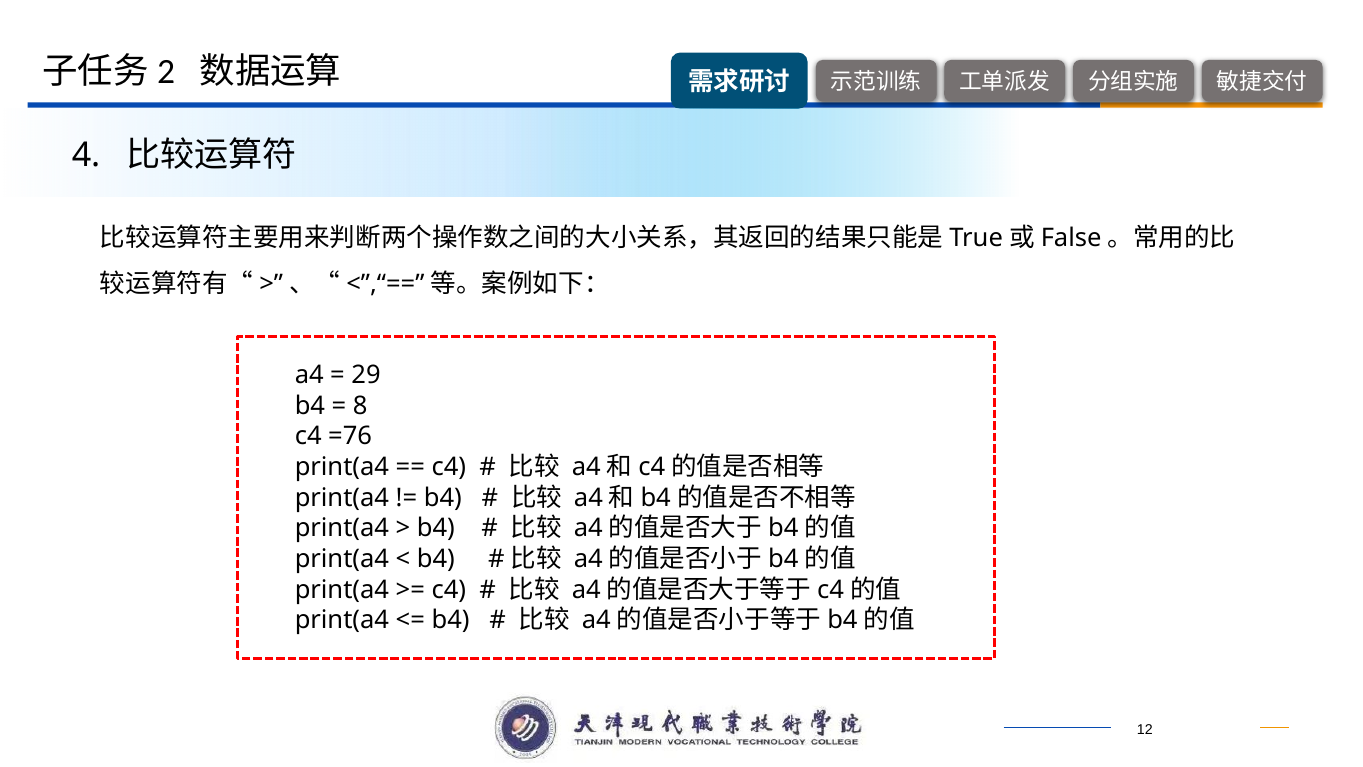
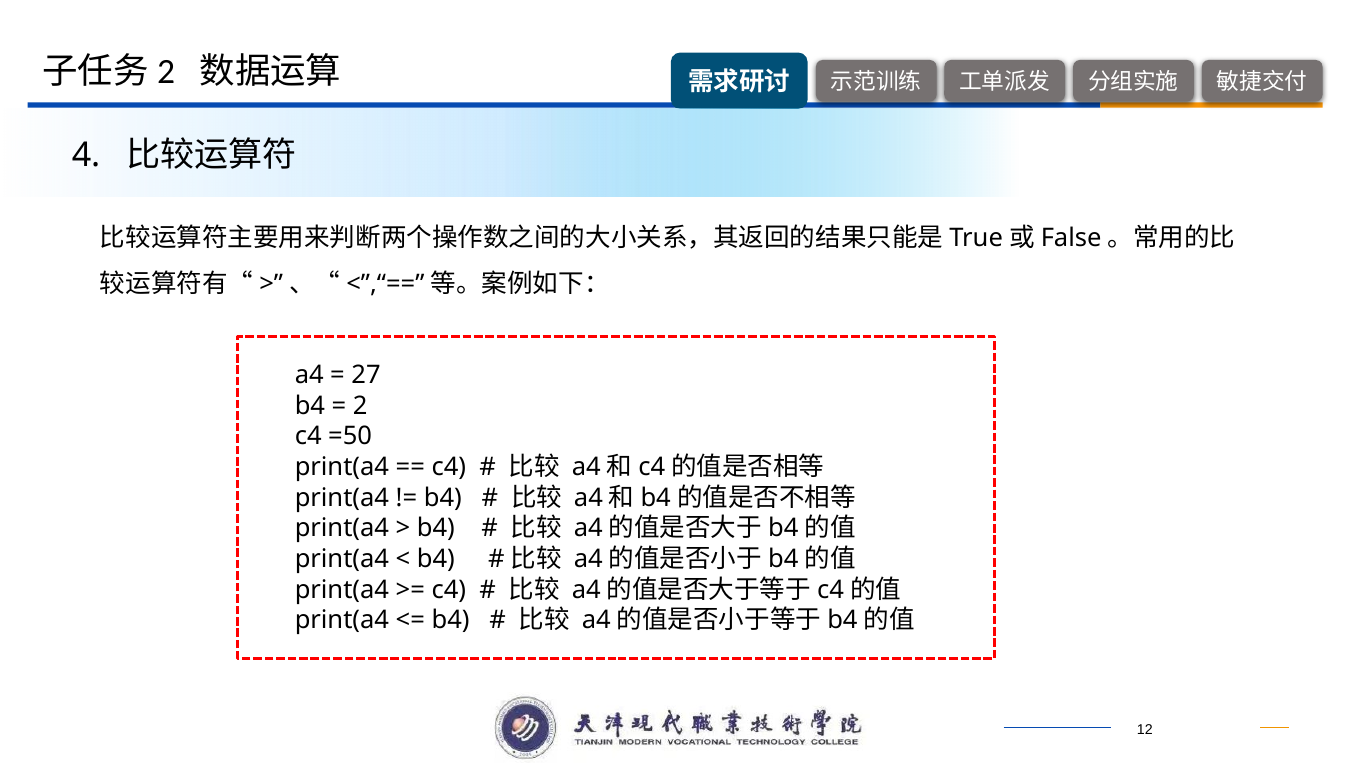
29: 29 -> 27
8: 8 -> 2
=76: =76 -> =50
